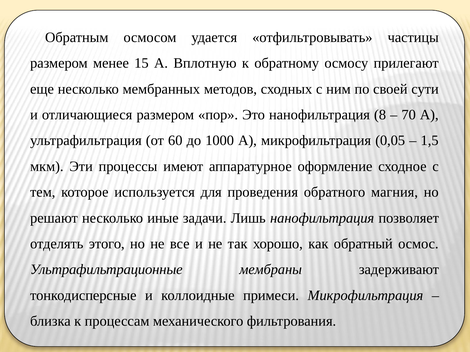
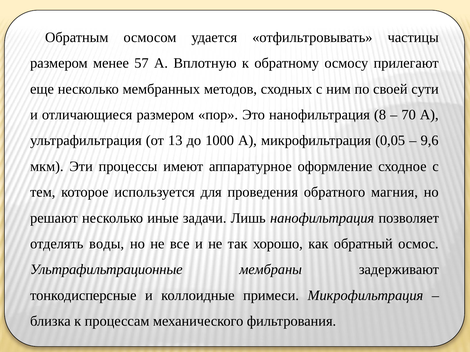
15: 15 -> 57
60: 60 -> 13
1,5: 1,5 -> 9,6
этого: этого -> воды
